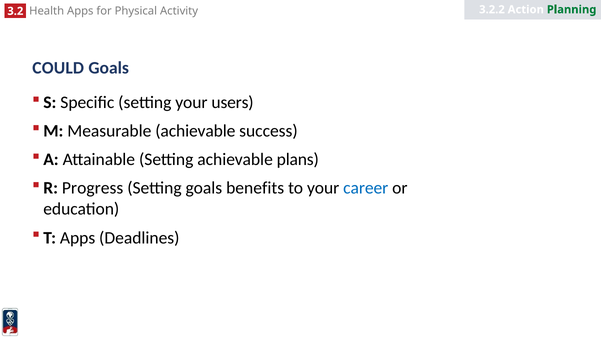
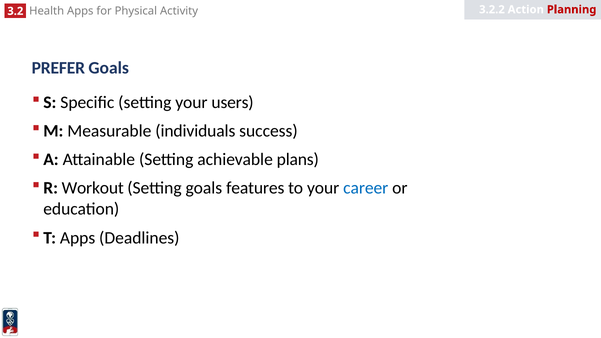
Planning colour: green -> red
COULD: COULD -> PREFER
Measurable achievable: achievable -> individuals
Progress: Progress -> Workout
benefits: benefits -> features
